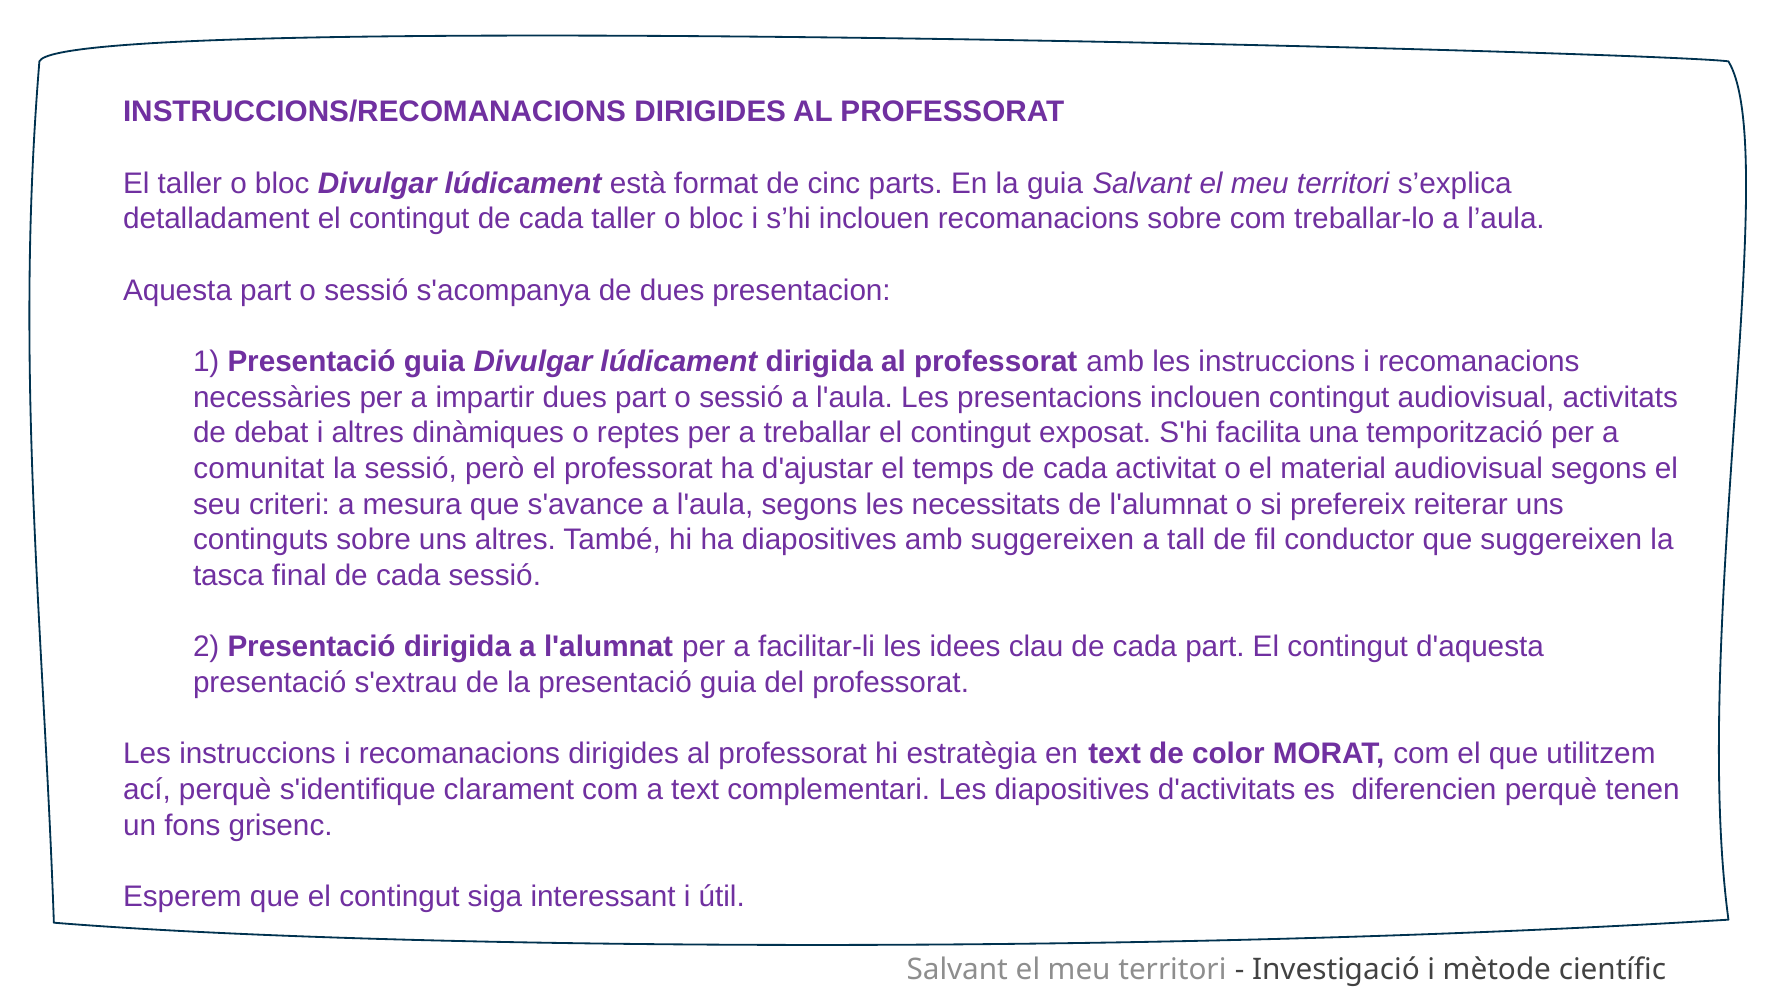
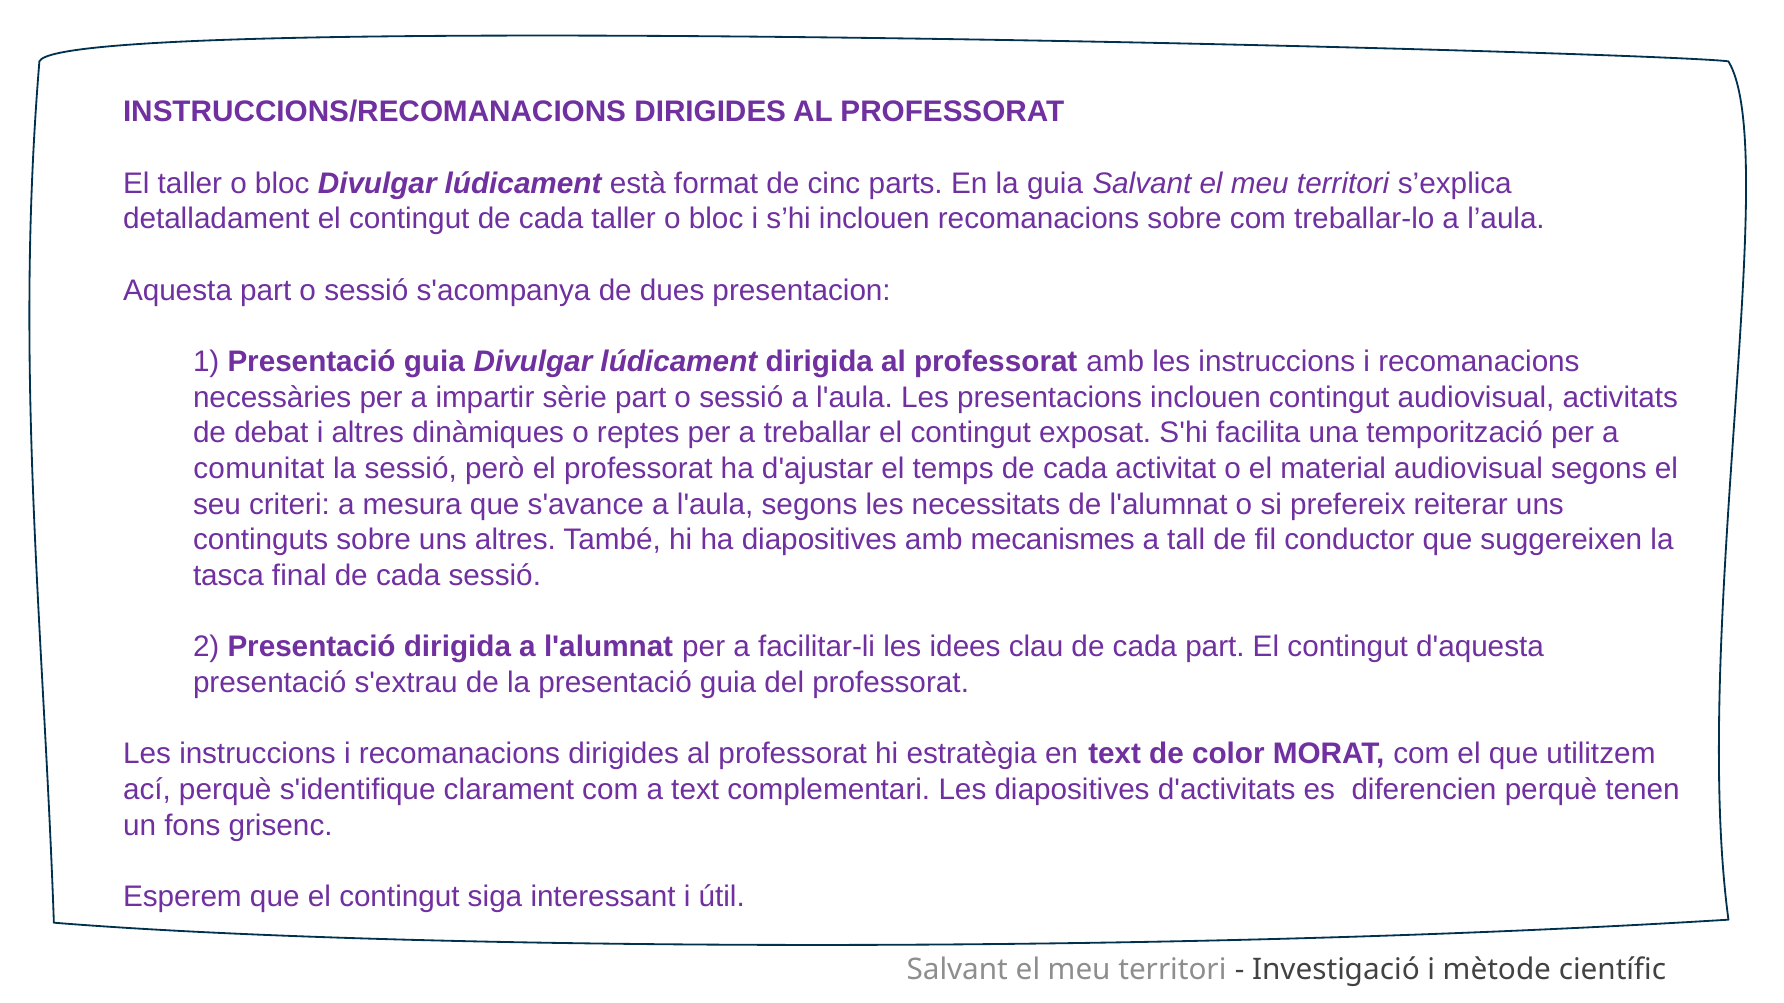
impartir dues: dues -> sèrie
amb suggereixen: suggereixen -> mecanismes
